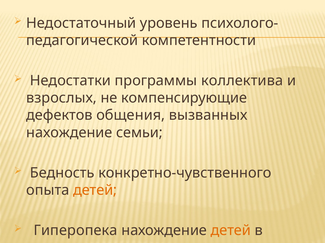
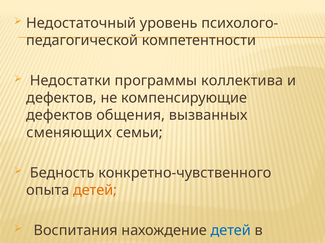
взрослых at (62, 98): взрослых -> дефектов
нахождение at (69, 133): нахождение -> сменяющих
Гиперопека: Гиперопека -> Воспитания
детей at (231, 231) colour: orange -> blue
